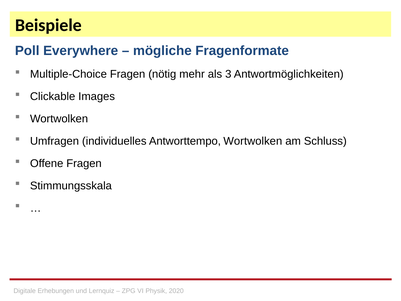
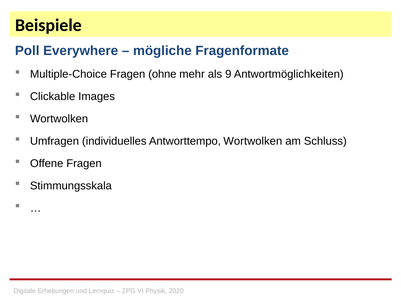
nötig: nötig -> ohne
3: 3 -> 9
